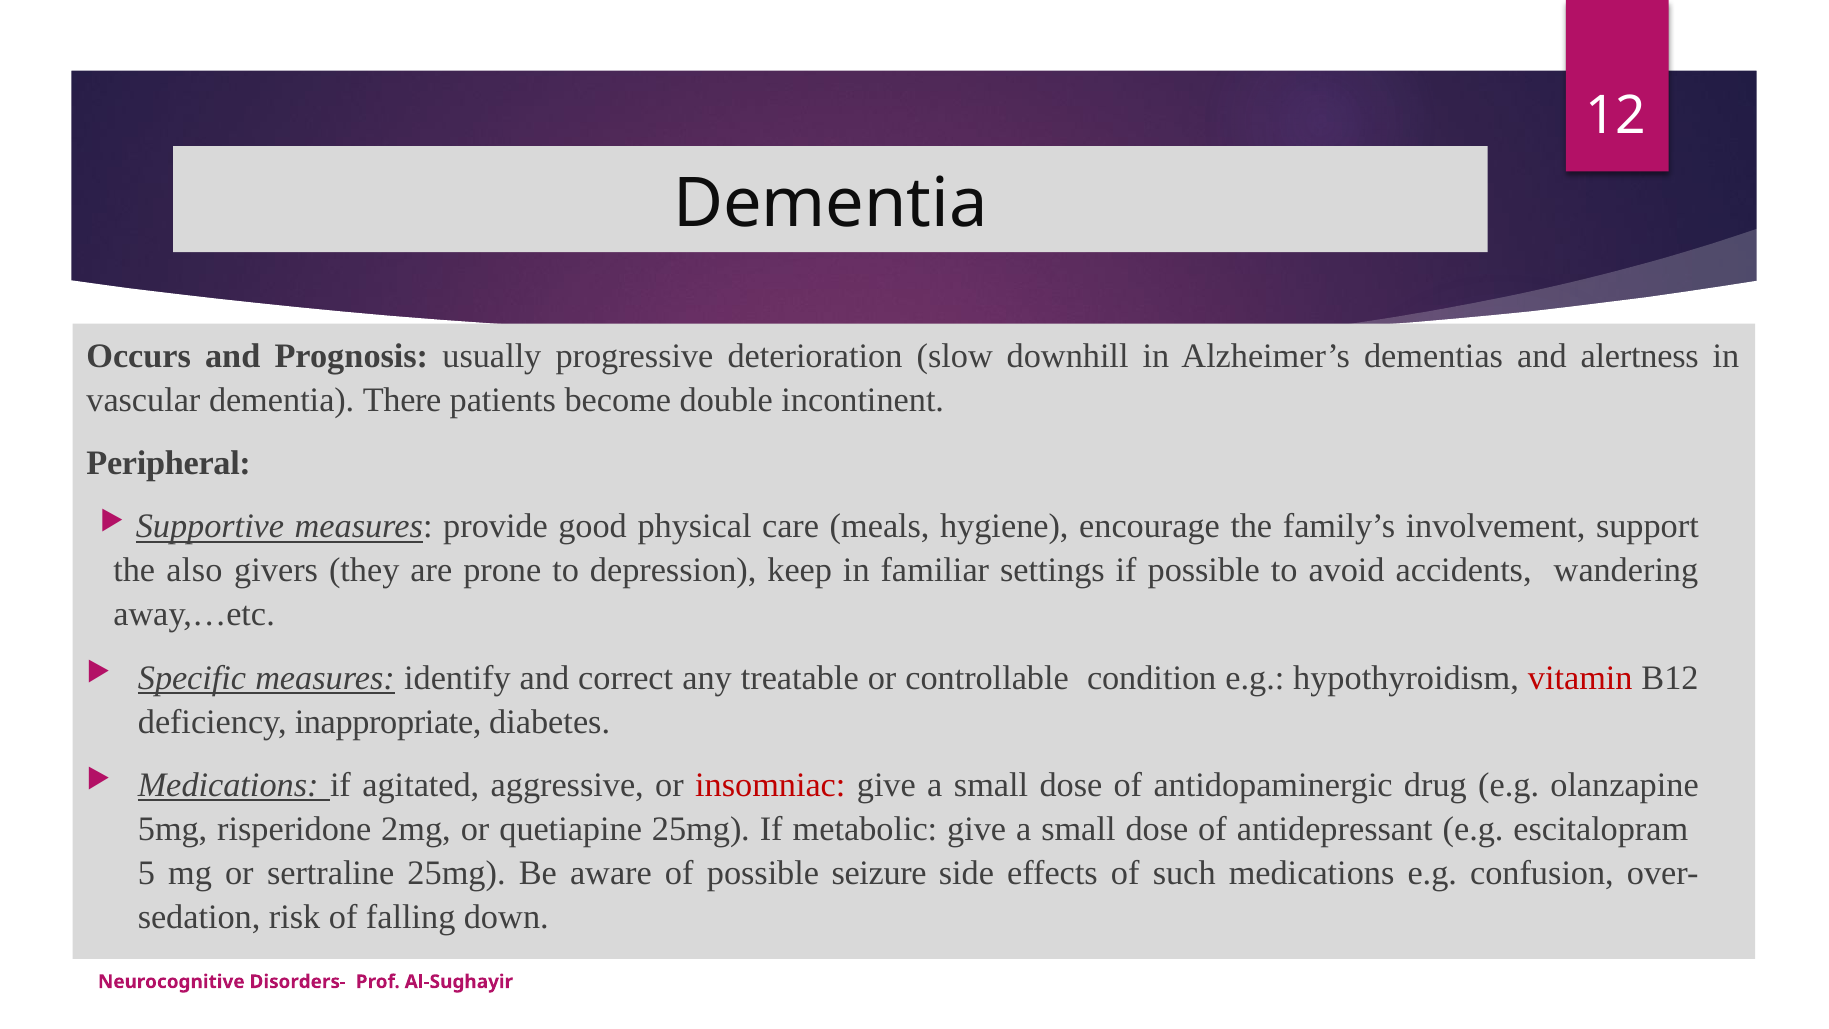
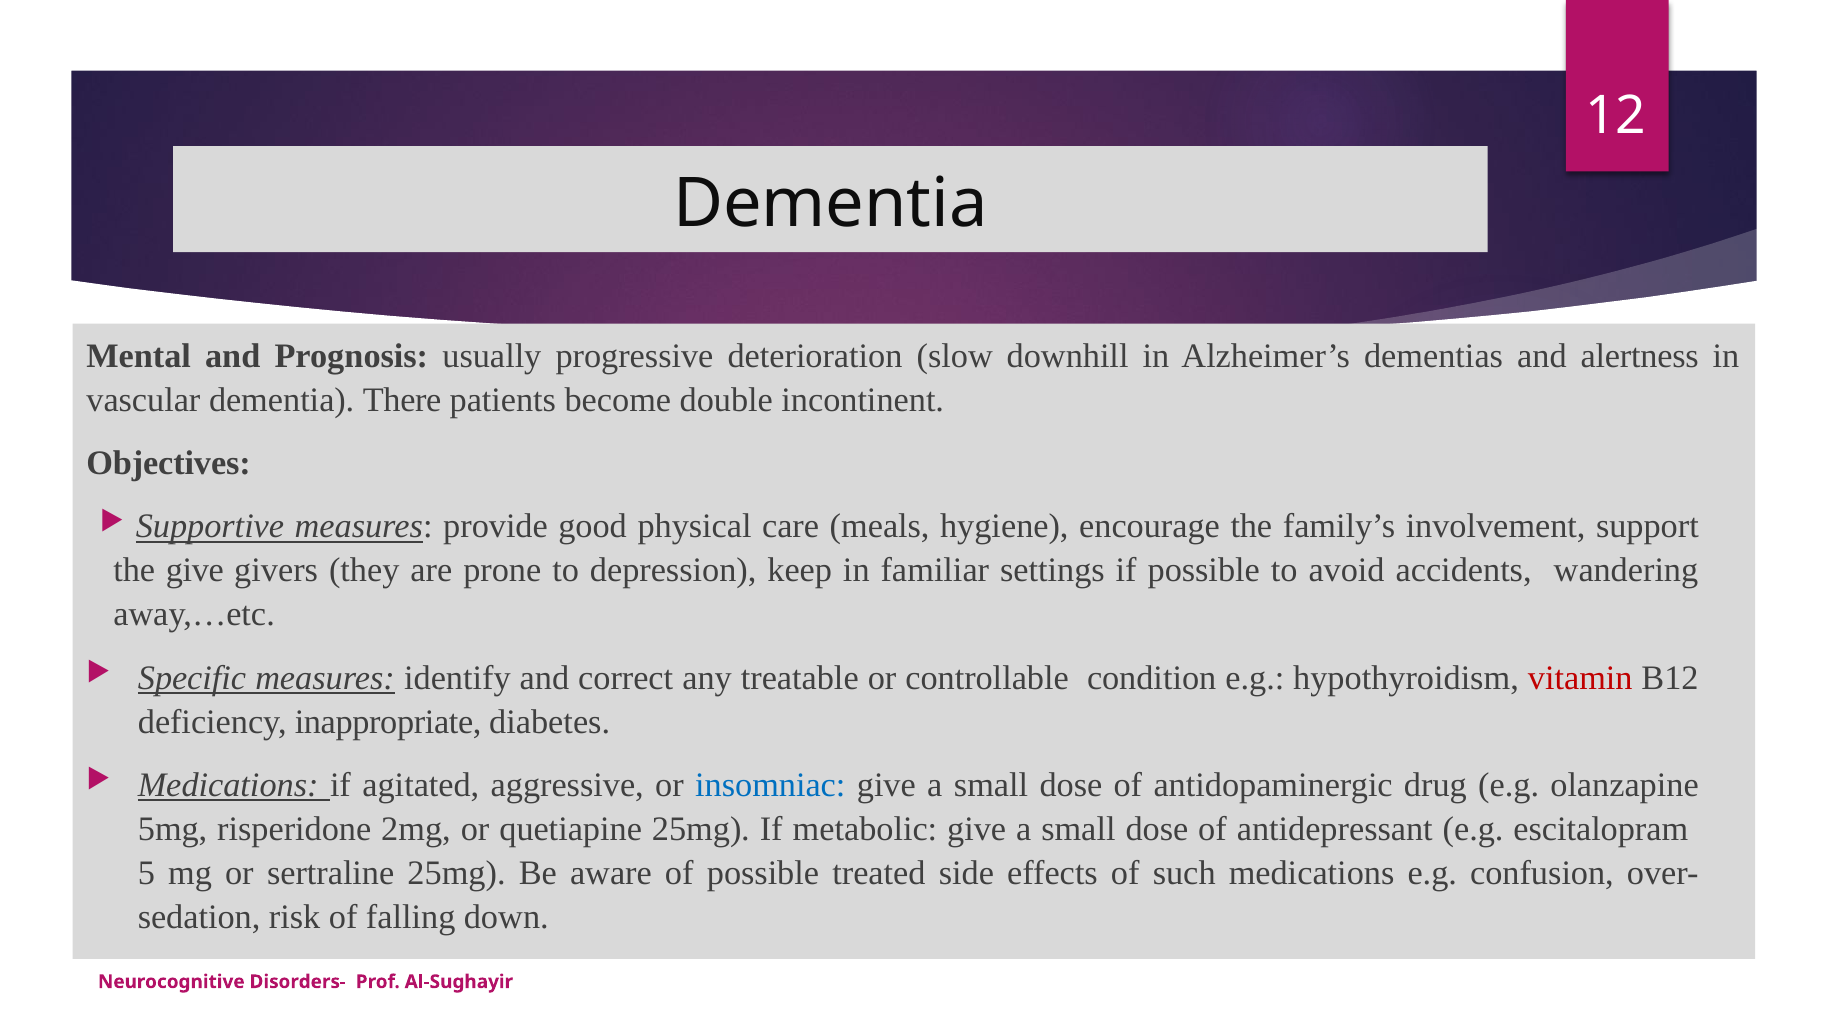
Occurs: Occurs -> Mental
Peripheral: Peripheral -> Objectives
the also: also -> give
insomniac colour: red -> blue
seizure: seizure -> treated
